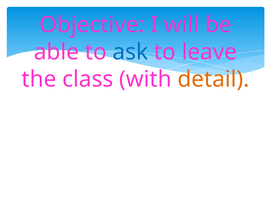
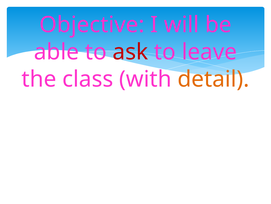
ask colour: blue -> red
